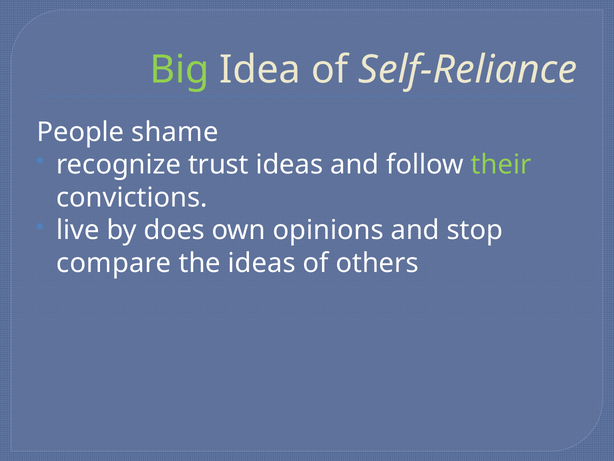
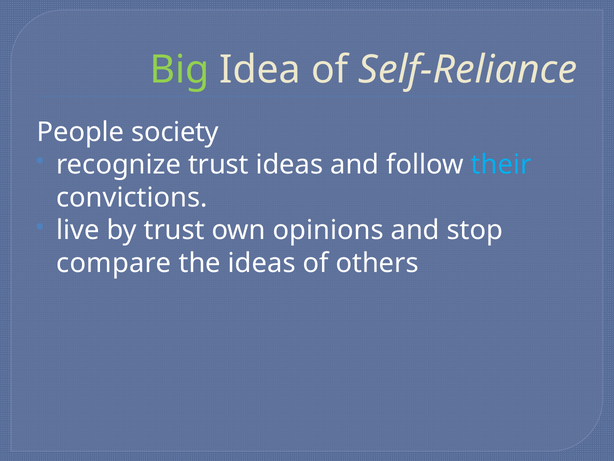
shame: shame -> society
their colour: light green -> light blue
by does: does -> trust
